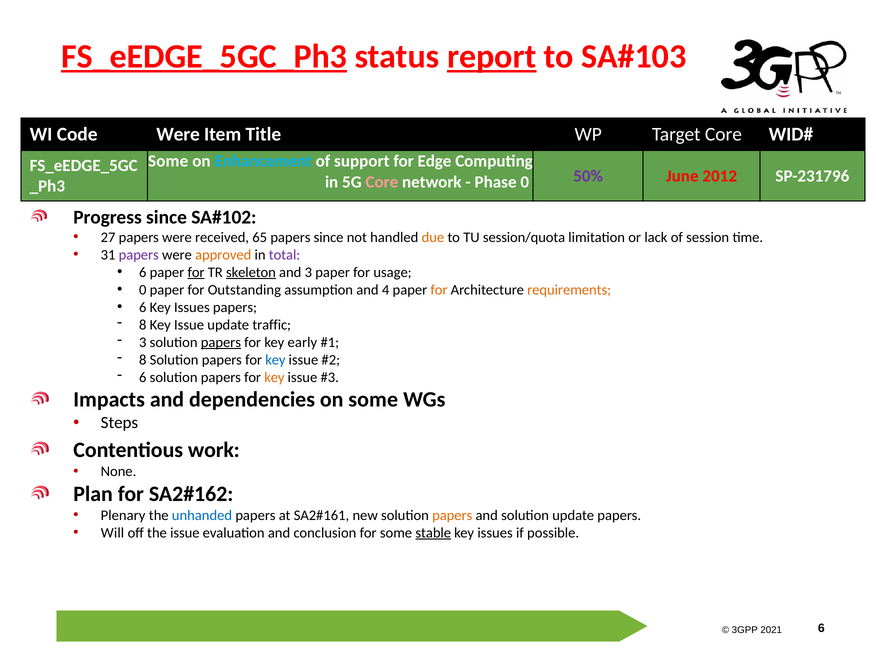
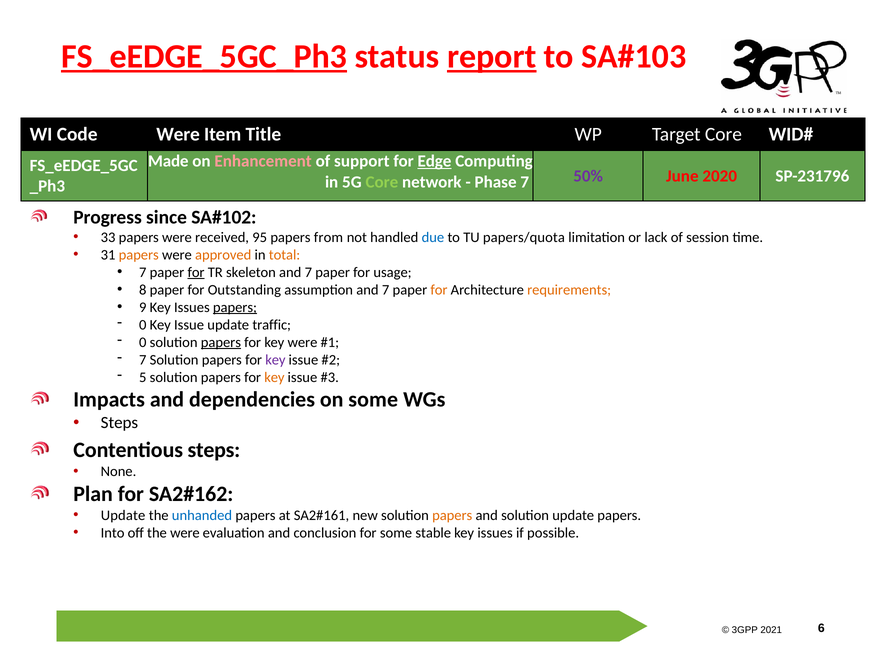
Some at (168, 161): Some -> Made
Enhancement colour: light blue -> pink
Edge underline: none -> present
Core at (382, 182) colour: pink -> light green
Phase 0: 0 -> 7
June 2012: 2012 -> 2020
27: 27 -> 33
65: 65 -> 95
papers since: since -> from
due colour: orange -> blue
session/quota: session/quota -> papers/quota
papers at (139, 255) colour: purple -> orange
total colour: purple -> orange
6 at (143, 272): 6 -> 7
skeleton underline: present -> none
3 at (308, 272): 3 -> 7
0 at (143, 290): 0 -> 8
assumption and 4: 4 -> 7
6 at (143, 307): 6 -> 9
papers at (235, 307) underline: none -> present
8 at (143, 325): 8 -> 0
3 at (143, 342): 3 -> 0
key early: early -> were
8 at (143, 360): 8 -> 7
key at (275, 360) colour: blue -> purple
6 at (143, 377): 6 -> 5
Contentious work: work -> steps
Plenary at (123, 515): Plenary -> Update
Will: Will -> Into
the issue: issue -> were
stable underline: present -> none
